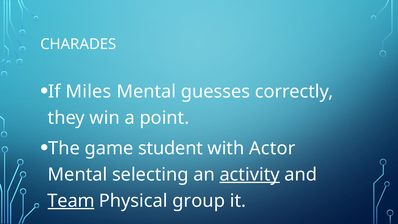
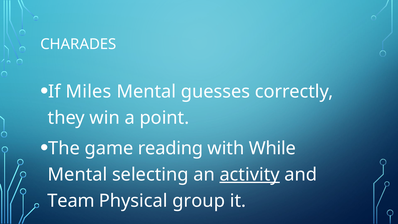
student: student -> reading
Actor: Actor -> While
Team underline: present -> none
